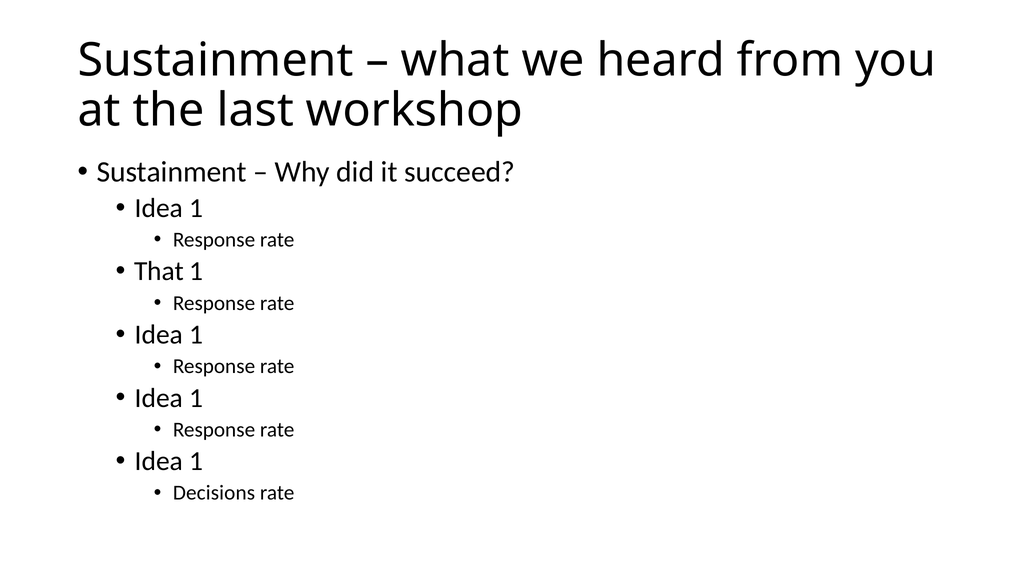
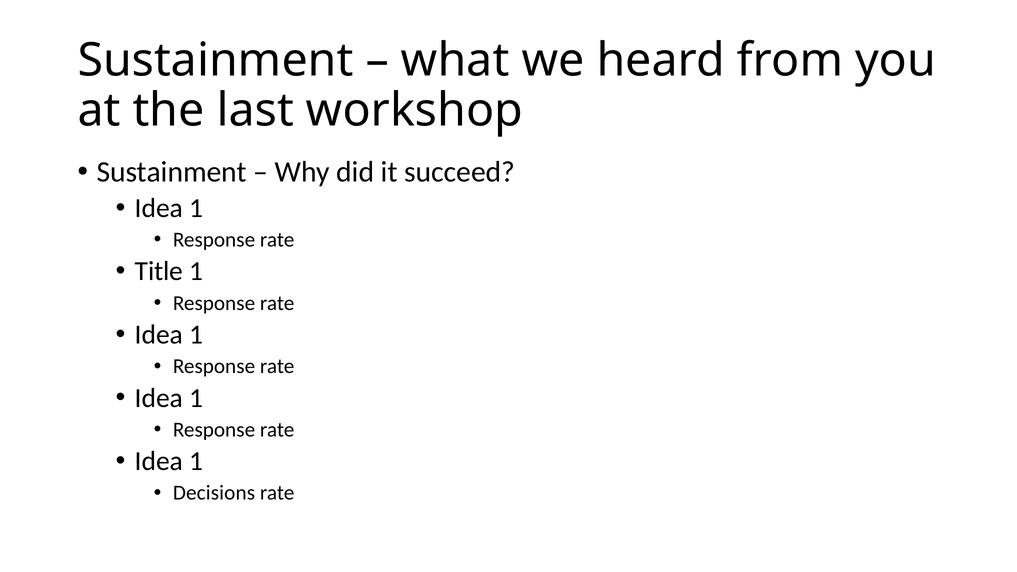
That: That -> Title
